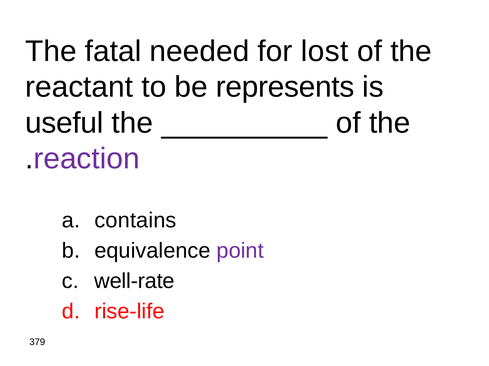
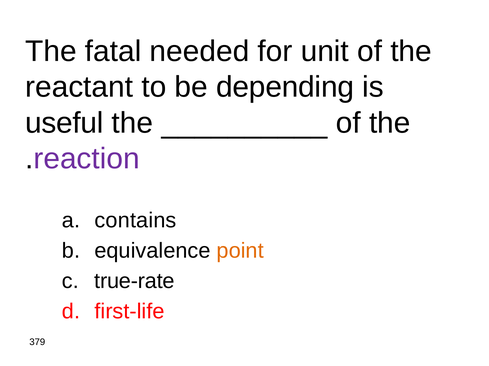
lost: lost -> unit
represents: represents -> depending
point colour: purple -> orange
well-rate: well-rate -> true-rate
rise-life: rise-life -> first-life
